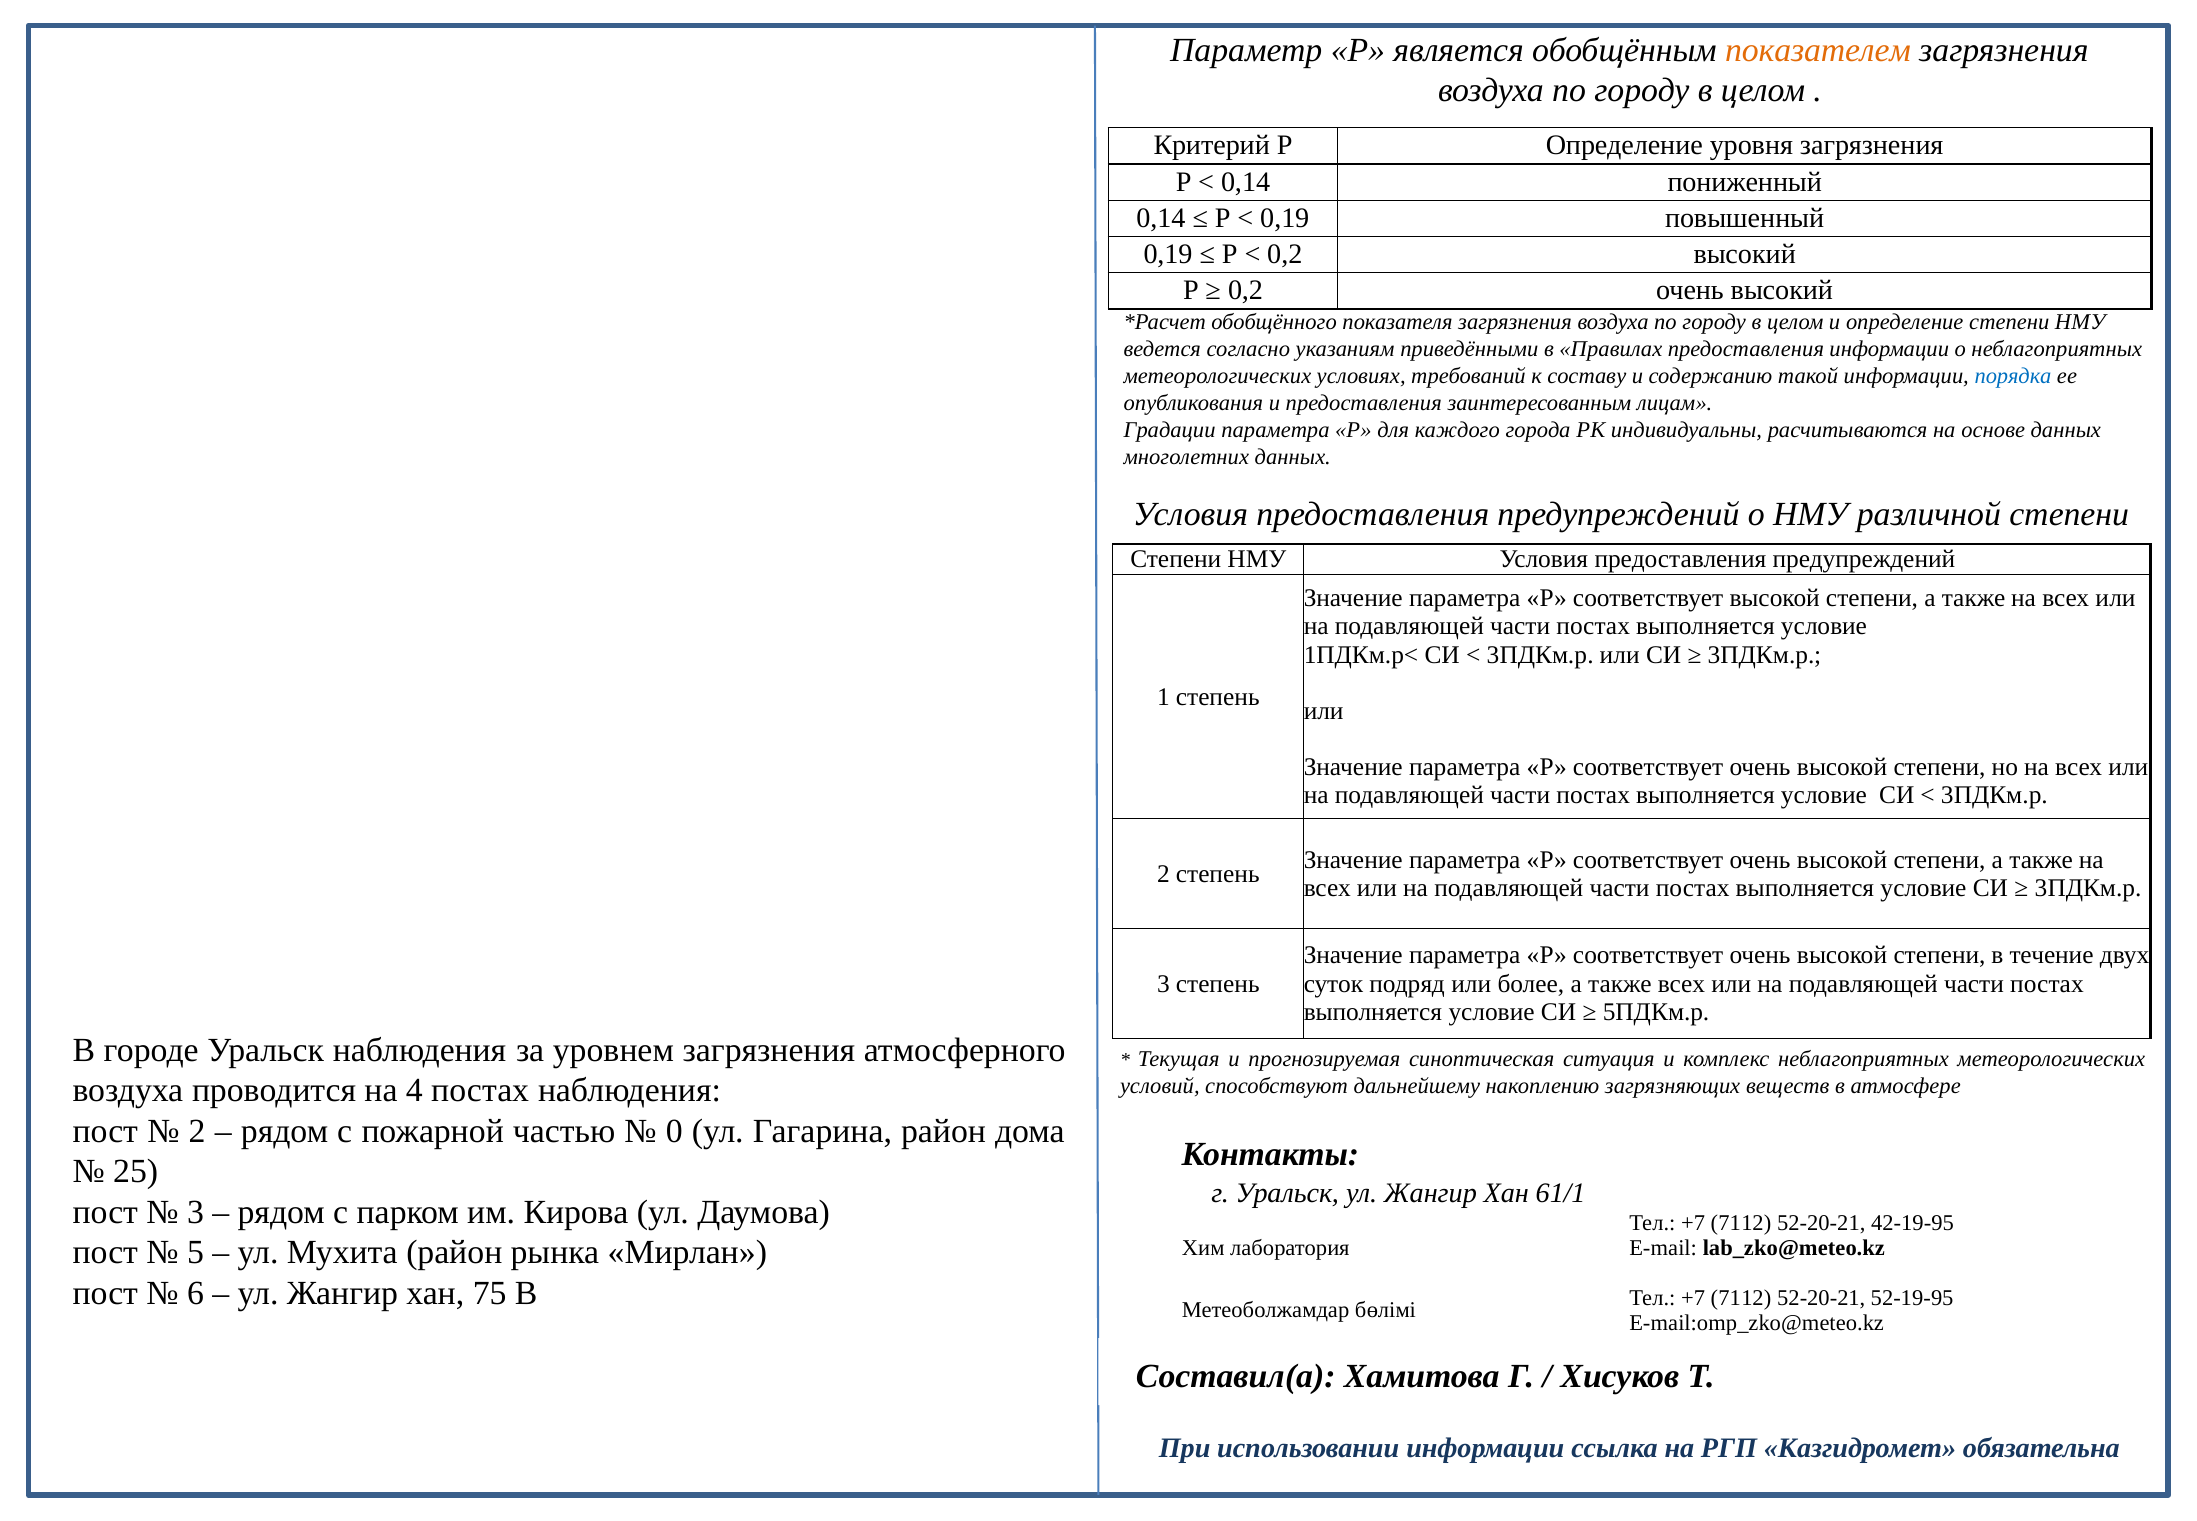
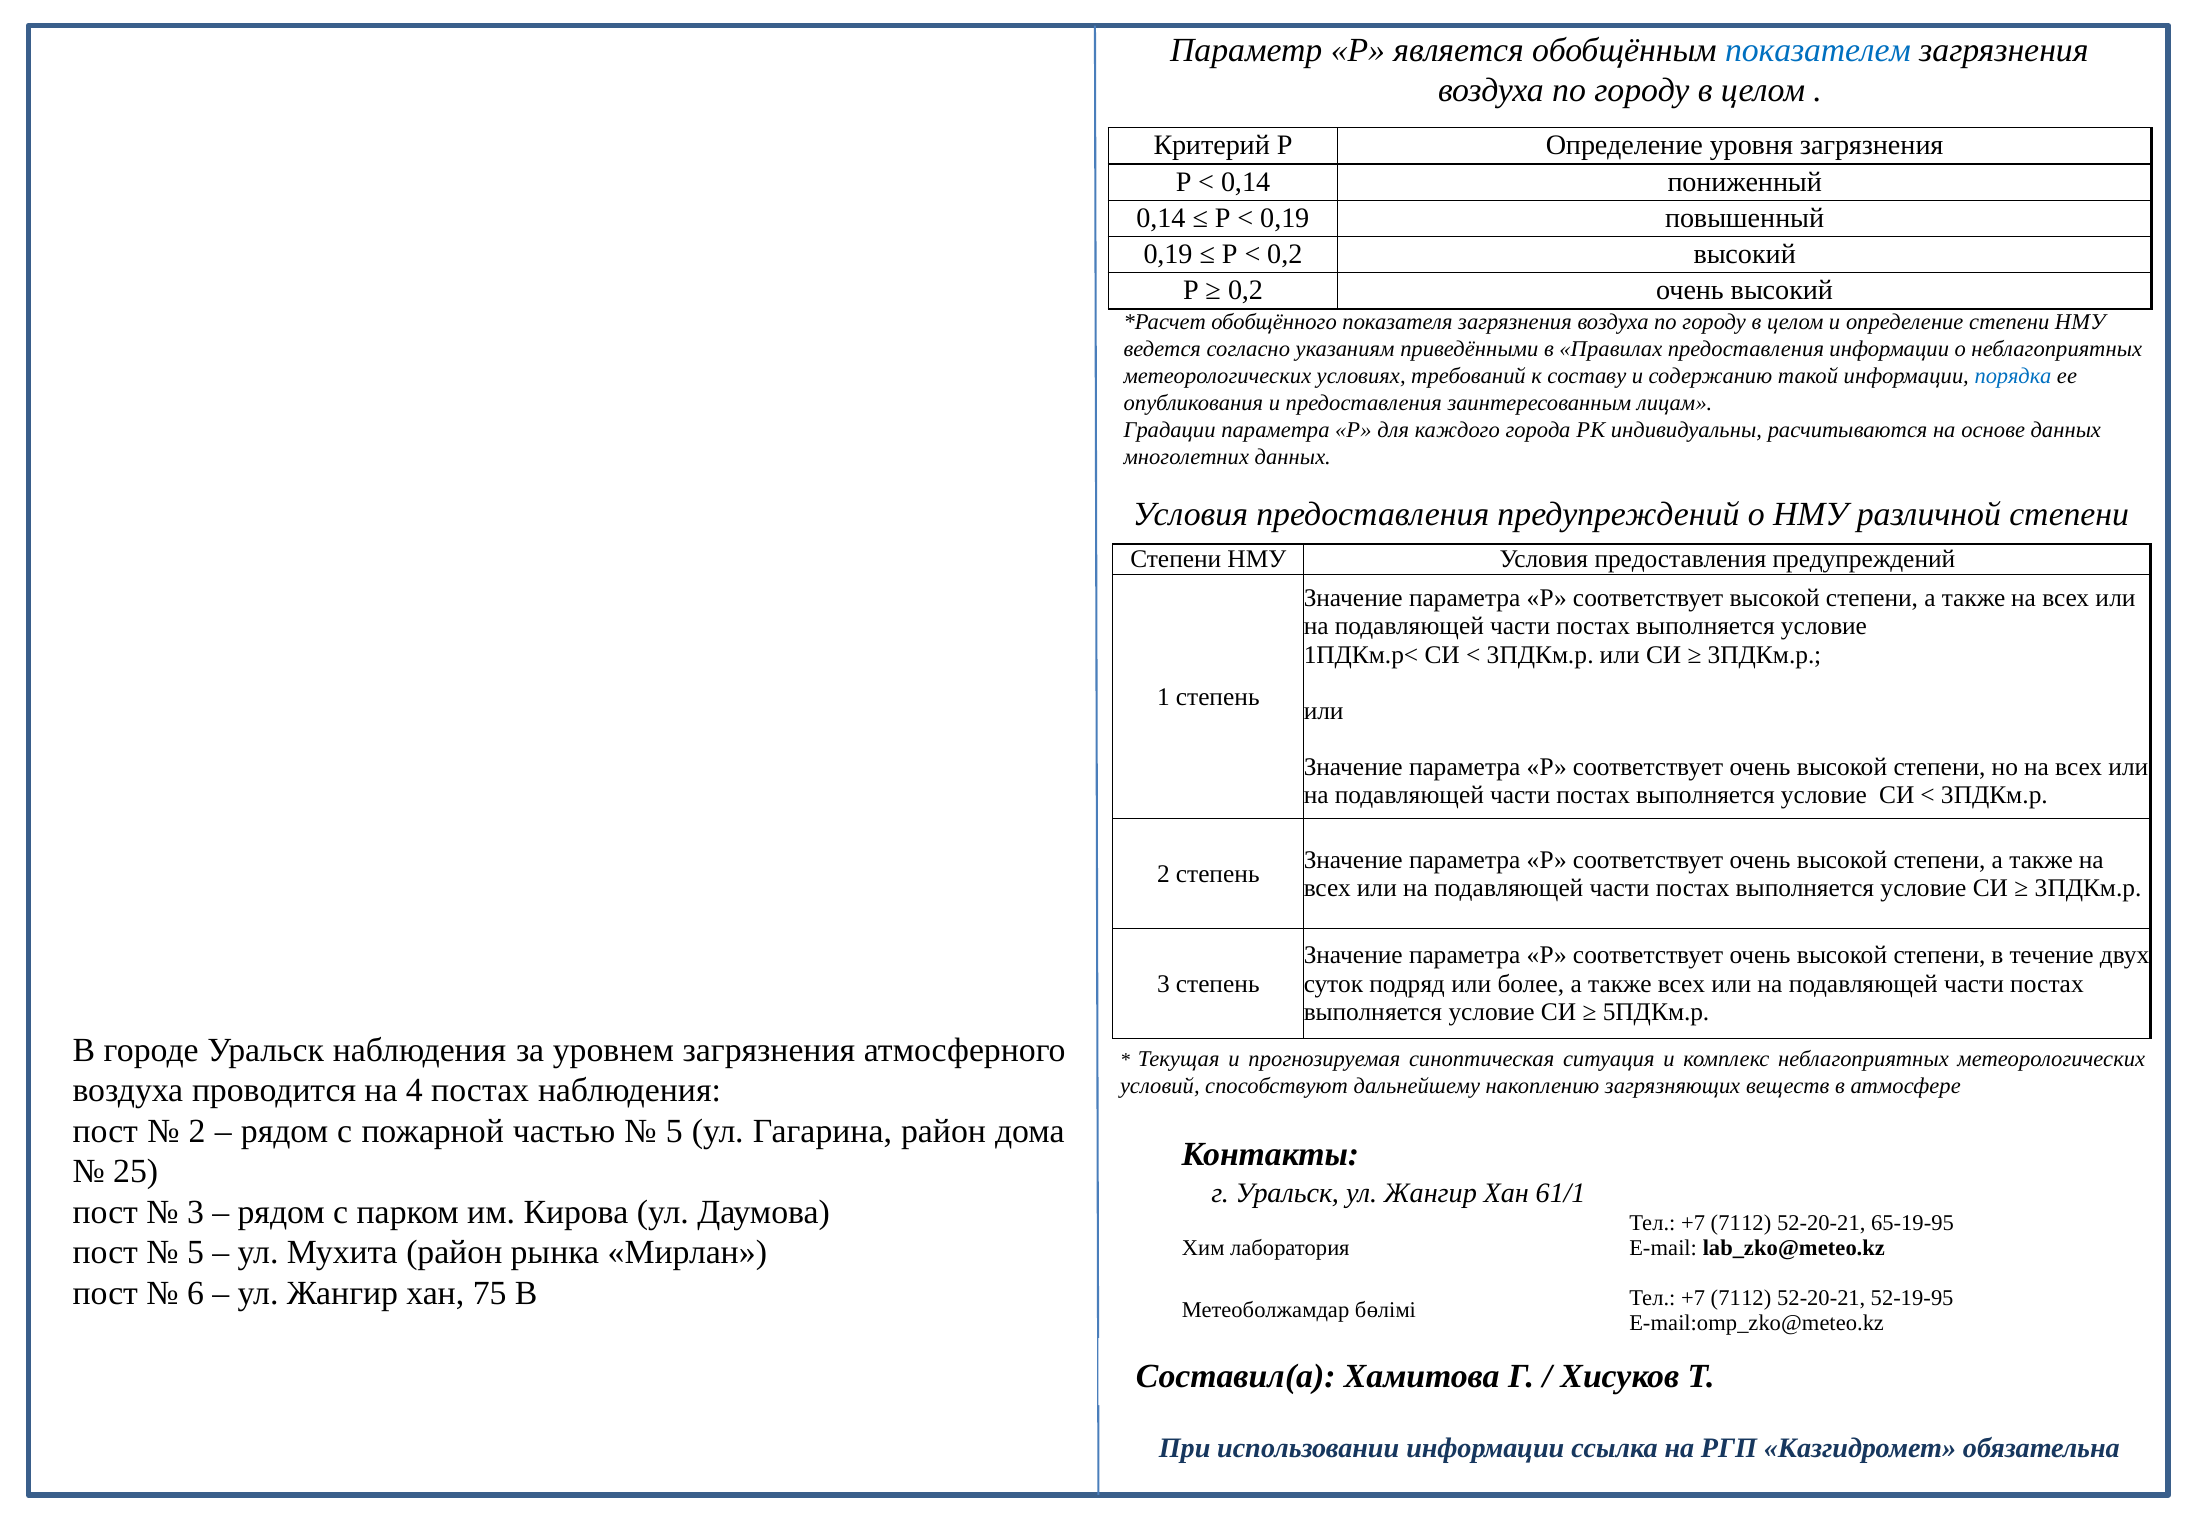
показателем colour: orange -> blue
0 at (674, 1131): 0 -> 5
42-19-95: 42-19-95 -> 65-19-95
